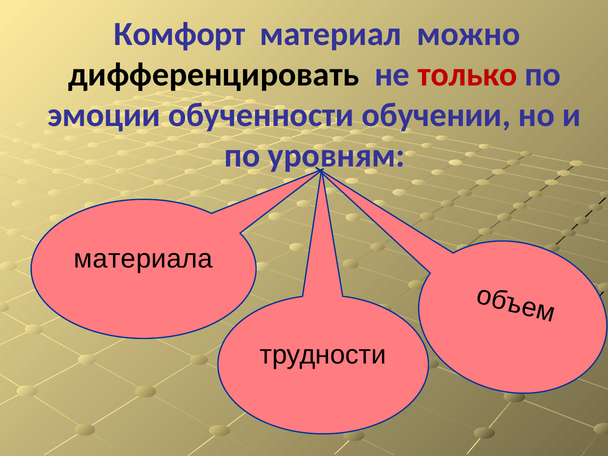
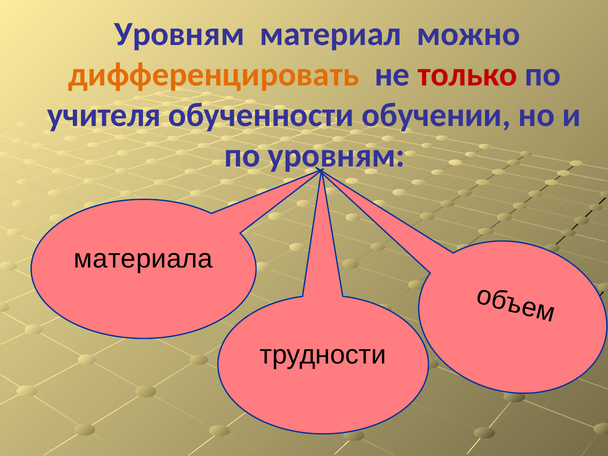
Комфорт at (180, 34): Комфорт -> Уровням
дифференцировать colour: black -> orange
эмоции: эмоции -> учителя
